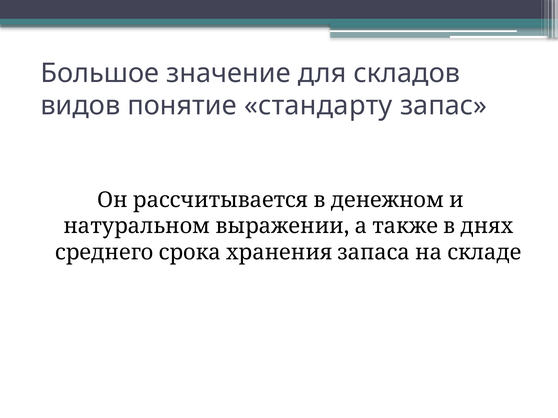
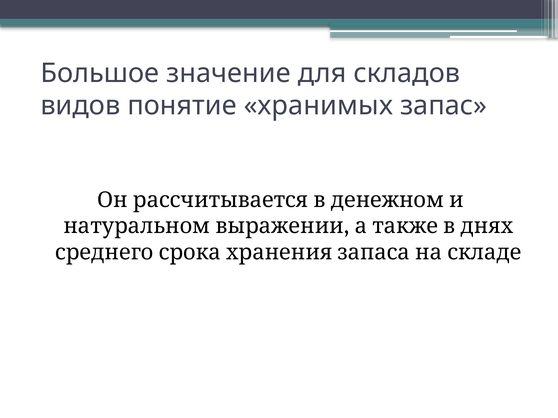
стандарту: стандарту -> хранимых
